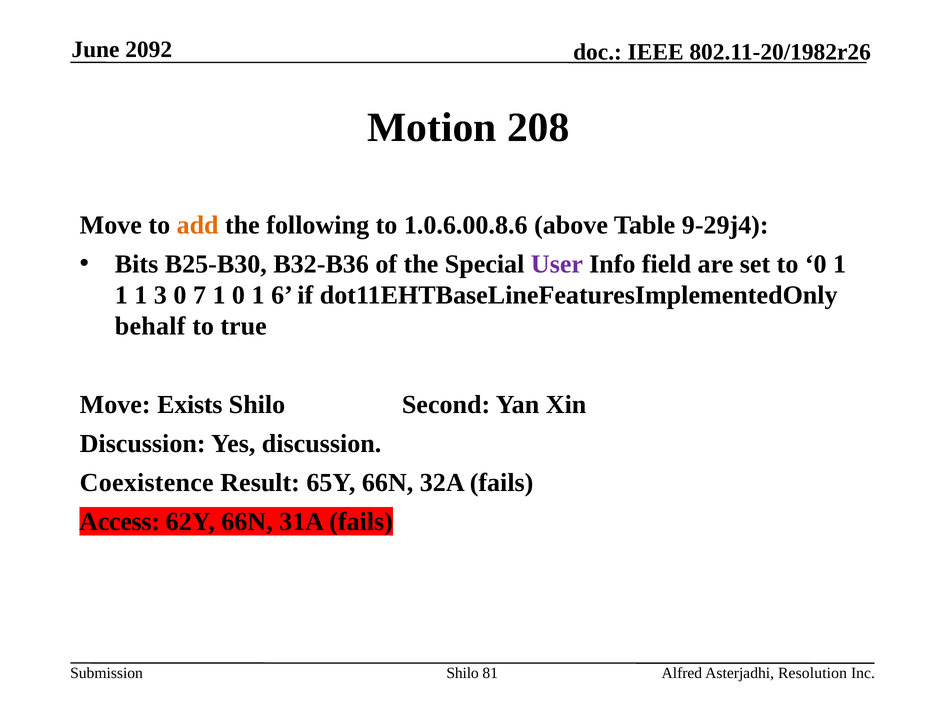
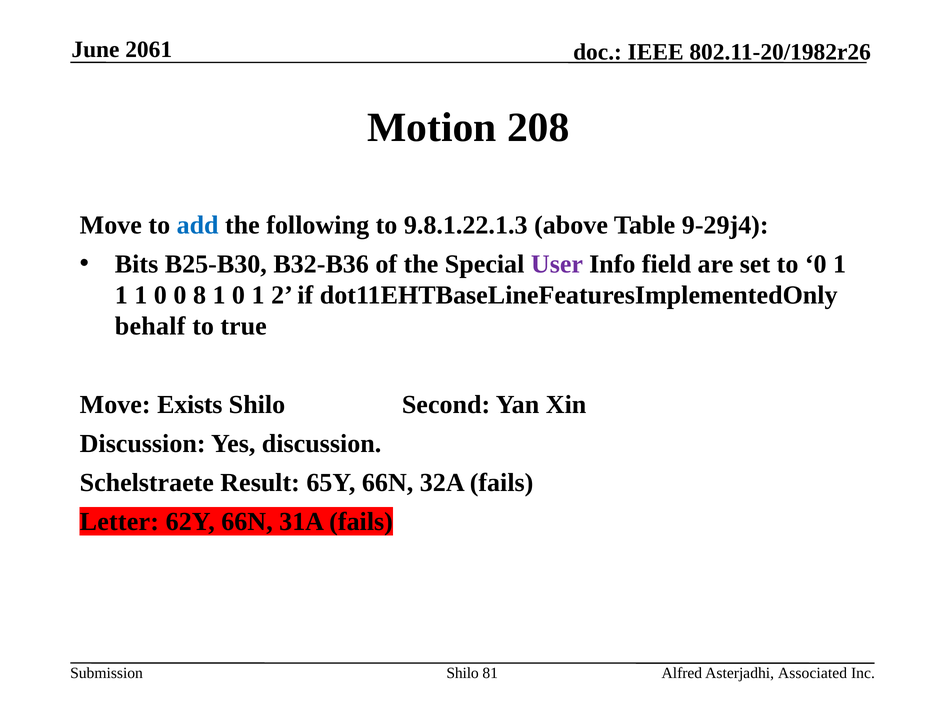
2092: 2092 -> 2061
add colour: orange -> blue
1.0.6.00.8.6: 1.0.6.00.8.6 -> 9.8.1.22.1.3
1 1 3: 3 -> 0
7: 7 -> 8
6: 6 -> 2
Coexistence: Coexistence -> Schelstraete
Access: Access -> Letter
Resolution: Resolution -> Associated
